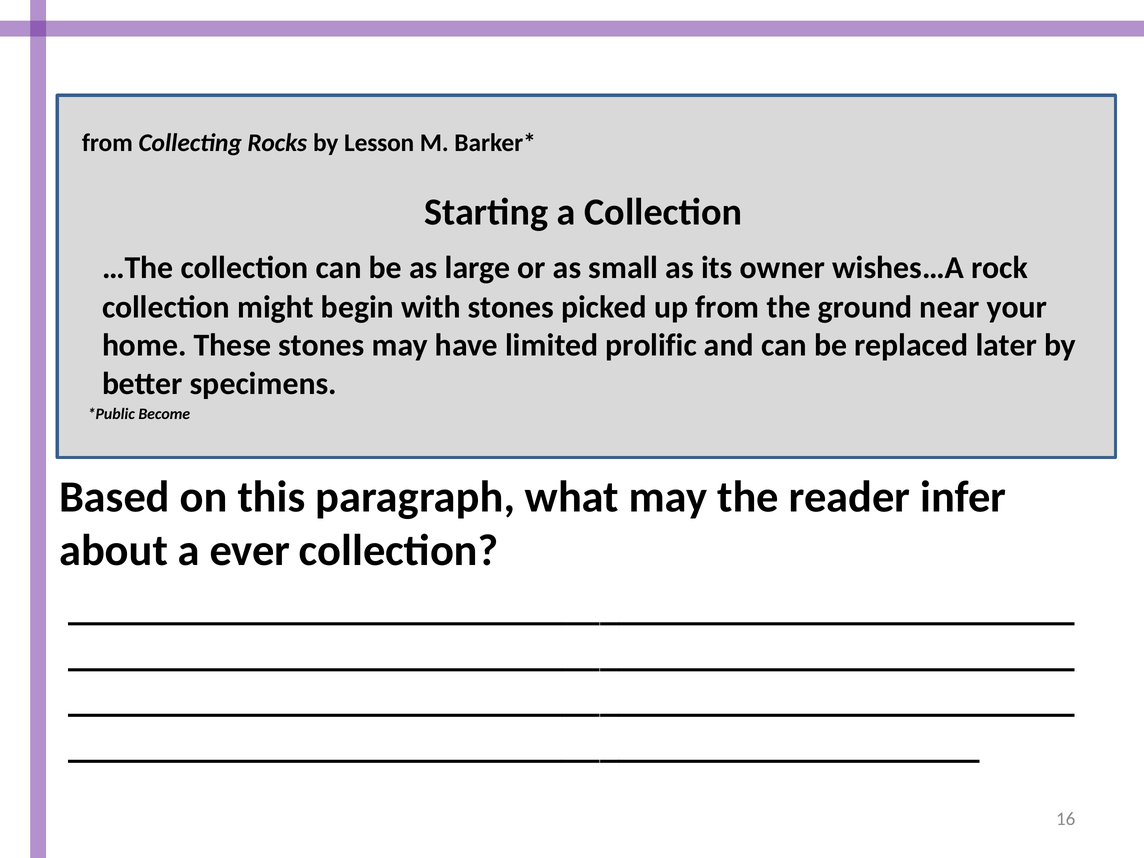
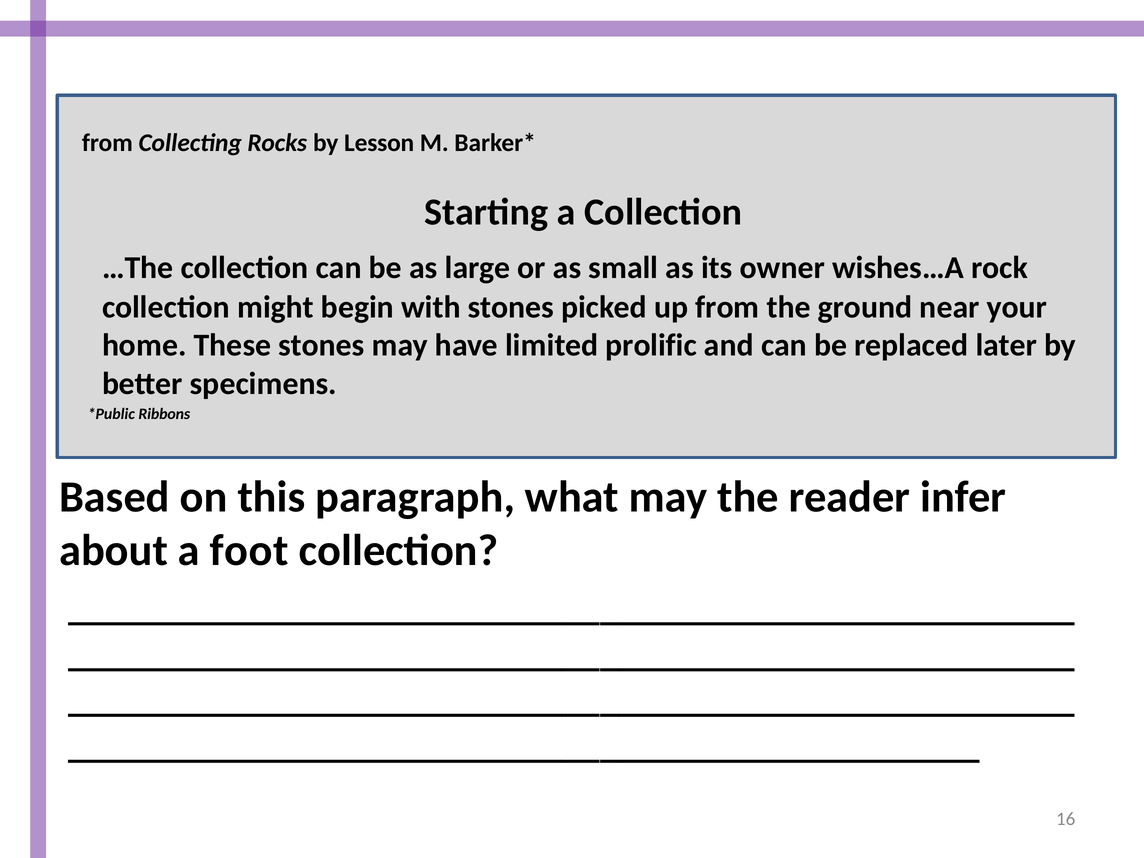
Become: Become -> Ribbons
ever: ever -> foot
